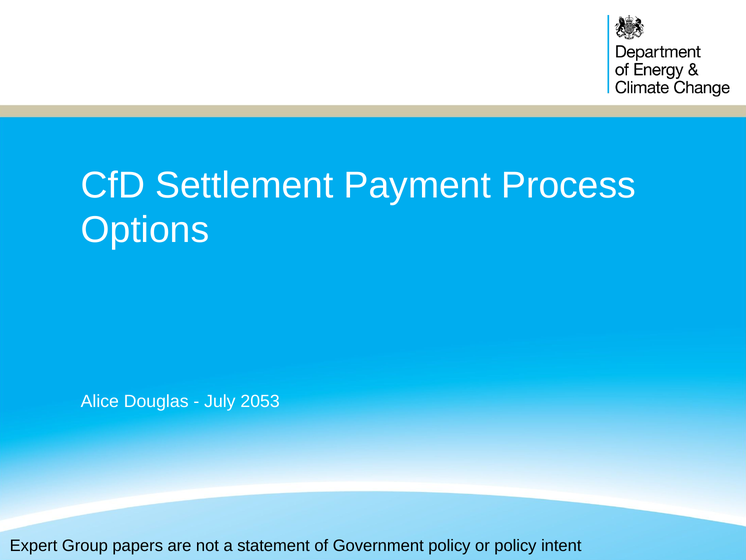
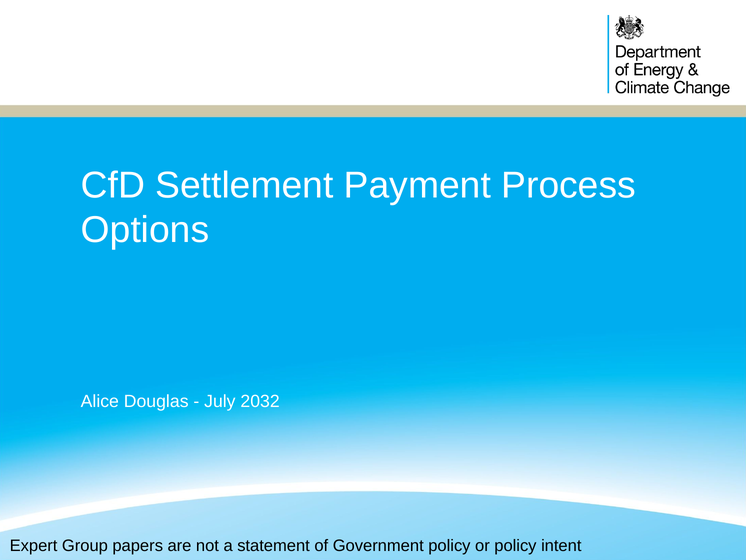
2053: 2053 -> 2032
